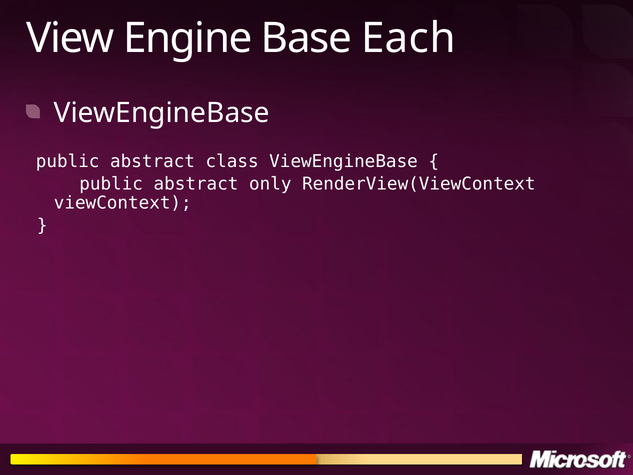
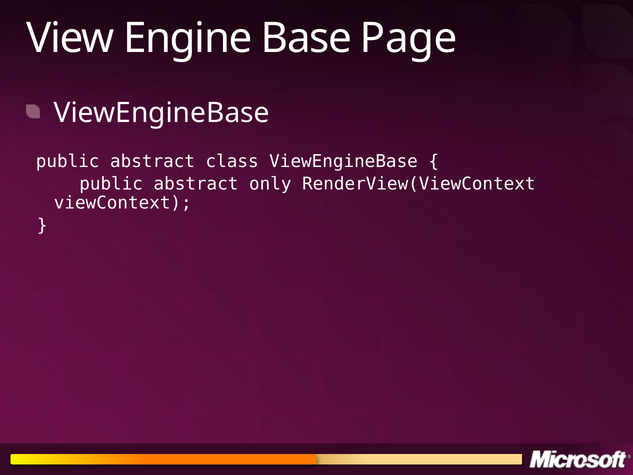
Each: Each -> Page
